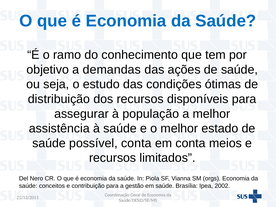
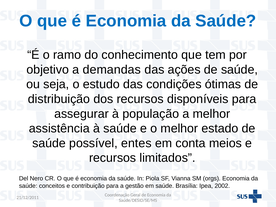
possível conta: conta -> entes
